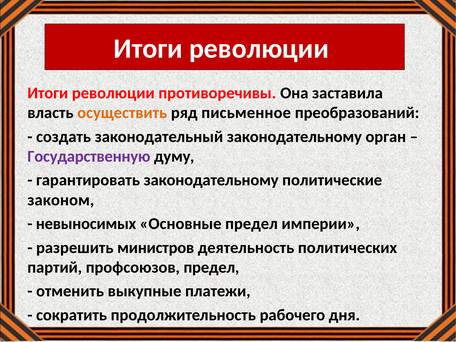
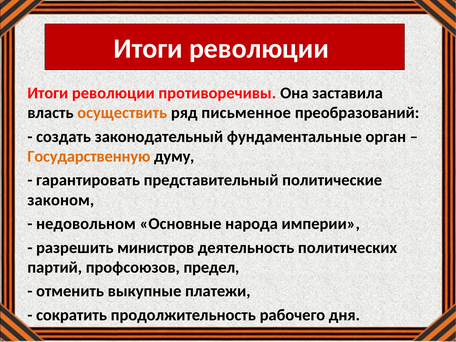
законодательный законодательному: законодательному -> фундаментальные
Государственную colour: purple -> orange
гарантировать законодательному: законодательному -> представительный
невыносимых: невыносимых -> недовольном
Основные предел: предел -> народа
